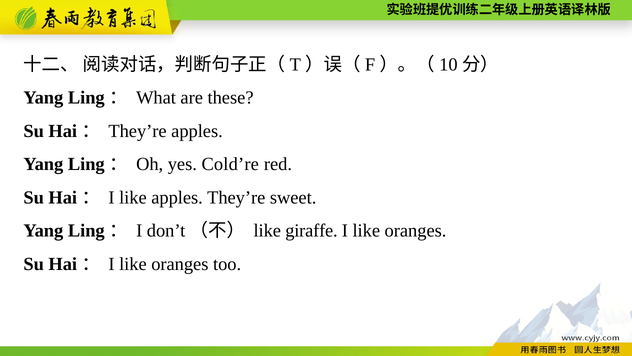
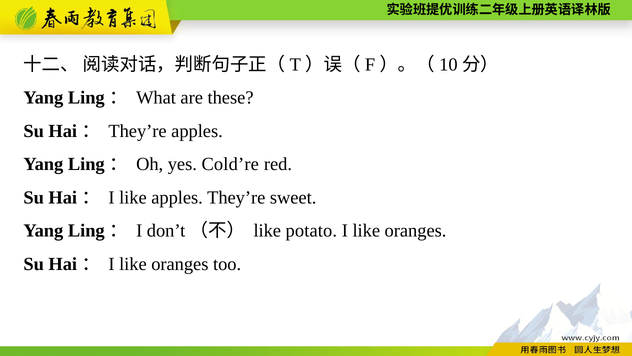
giraffe: giraffe -> potato
